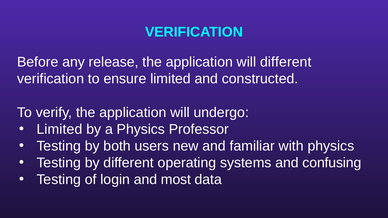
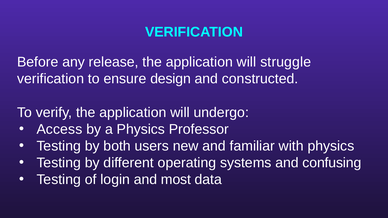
will different: different -> struggle
ensure limited: limited -> design
Limited at (59, 129): Limited -> Access
